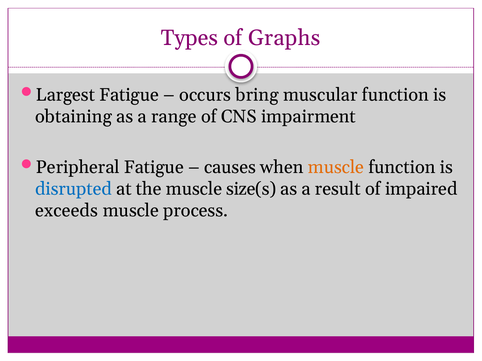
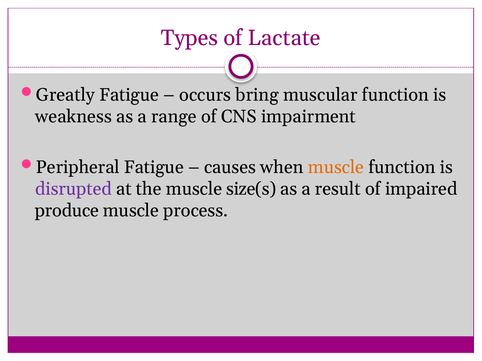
Graphs: Graphs -> Lactate
Largest: Largest -> Greatly
obtaining: obtaining -> weakness
disrupted colour: blue -> purple
exceeds: exceeds -> produce
